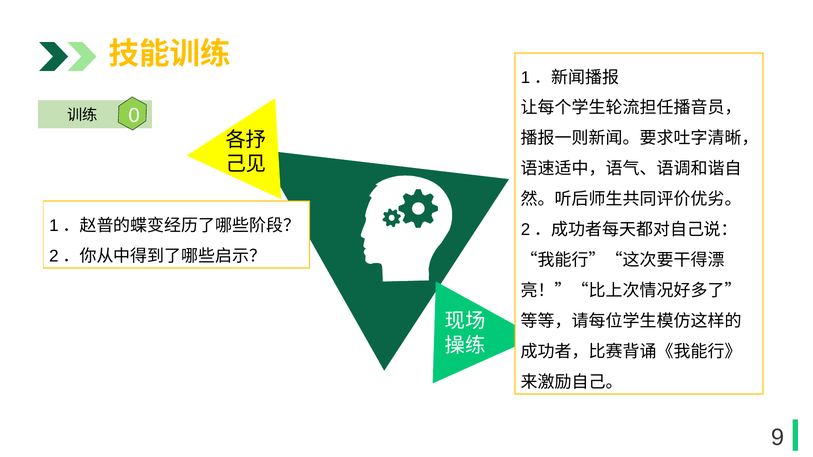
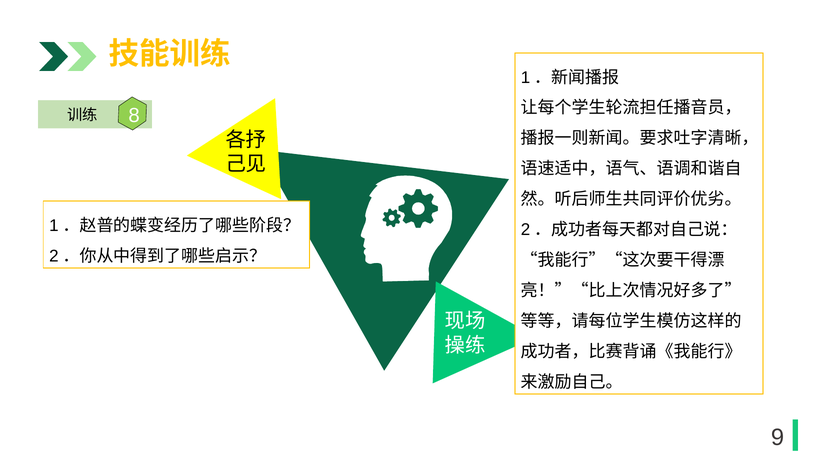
0: 0 -> 8
